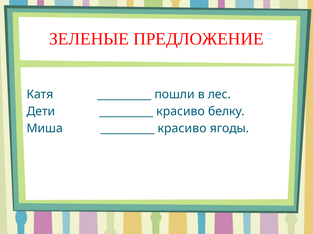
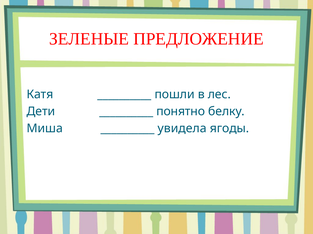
красиво at (181, 112): красиво -> понятно
красиво at (182, 129): красиво -> увидела
